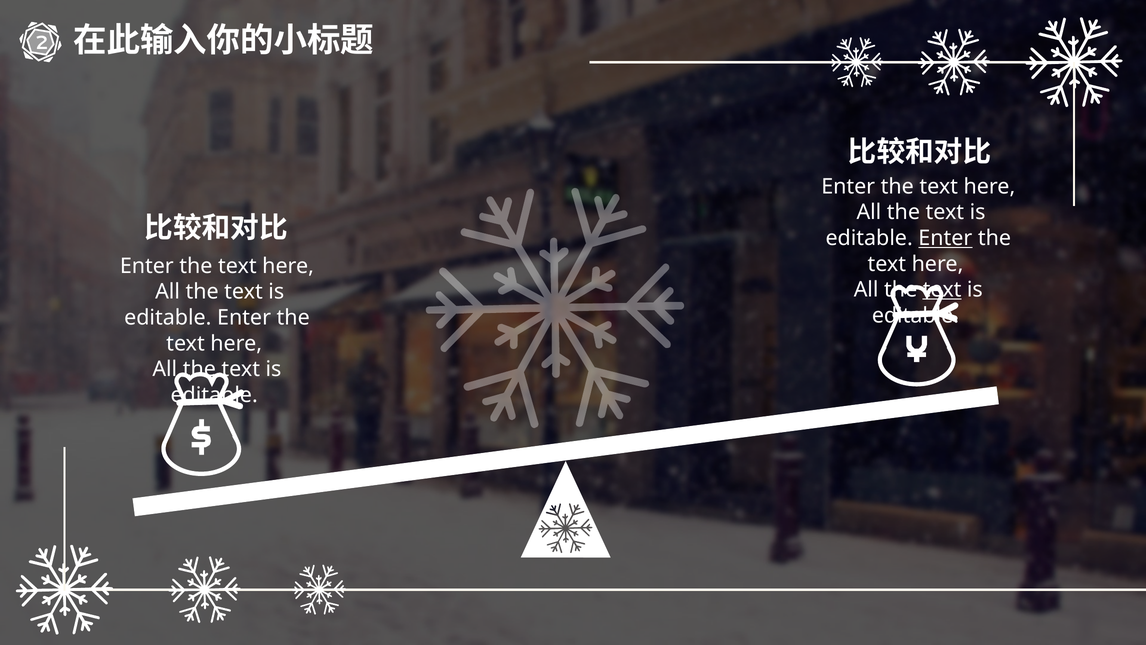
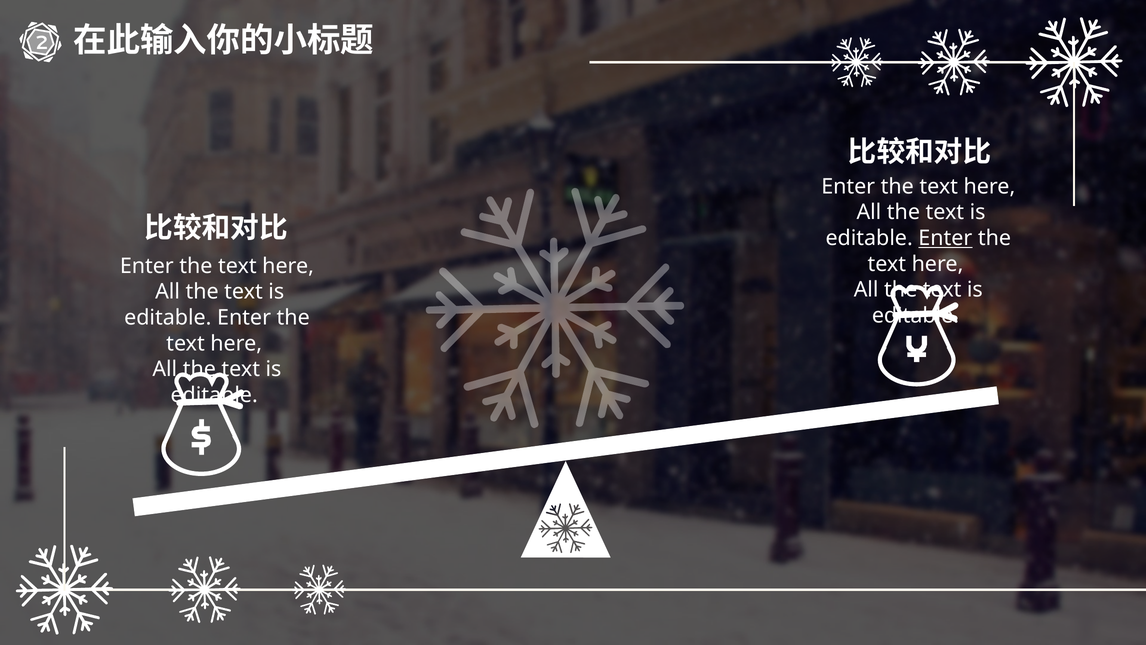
text at (942, 290) underline: present -> none
